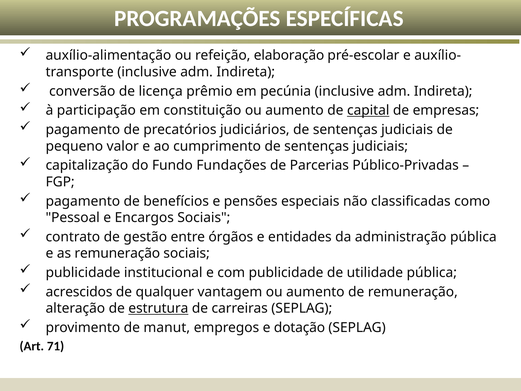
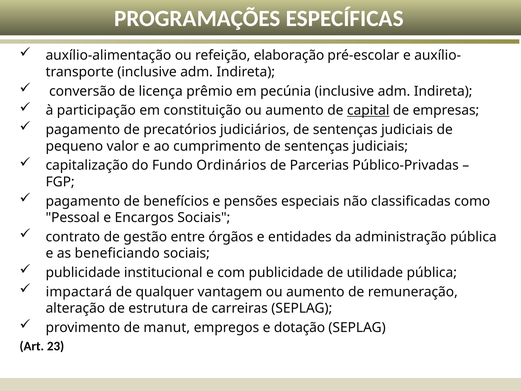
Fundações: Fundações -> Ordinários
as remuneração: remuneração -> beneficiando
acrescidos: acrescidos -> impactará
estrutura underline: present -> none
71: 71 -> 23
